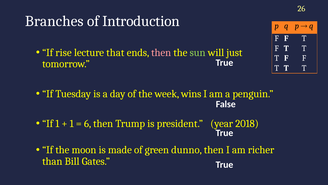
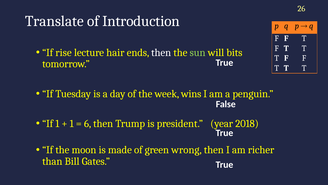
Branches: Branches -> Translate
that: that -> hair
then at (161, 52) colour: pink -> white
just: just -> bits
dunno: dunno -> wrong
